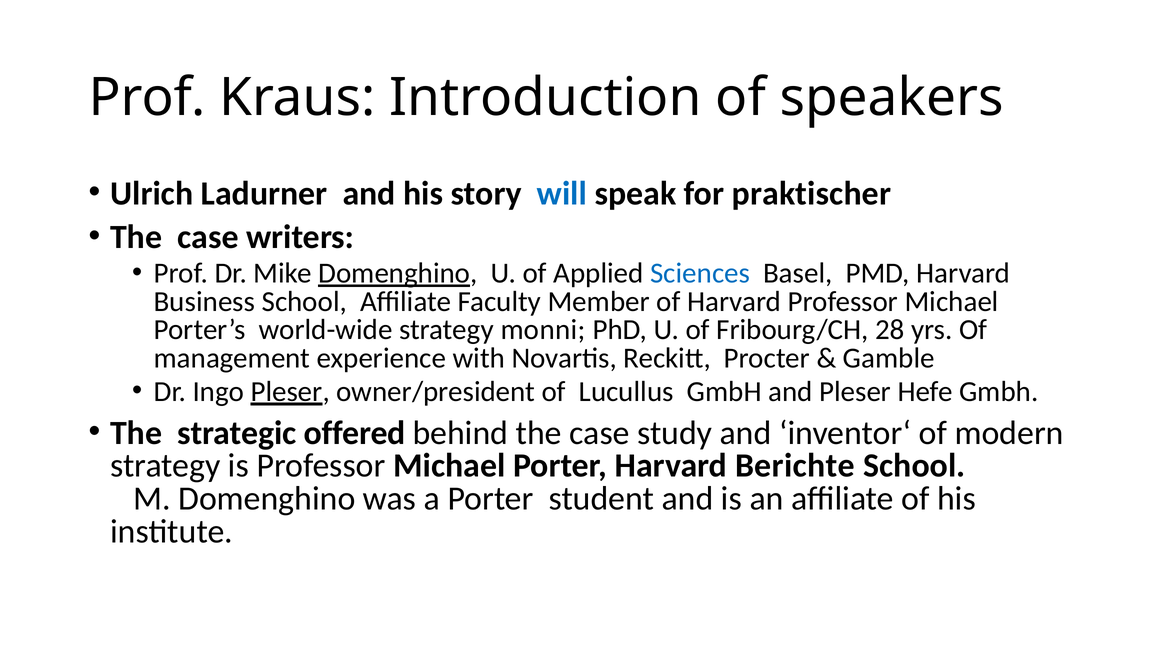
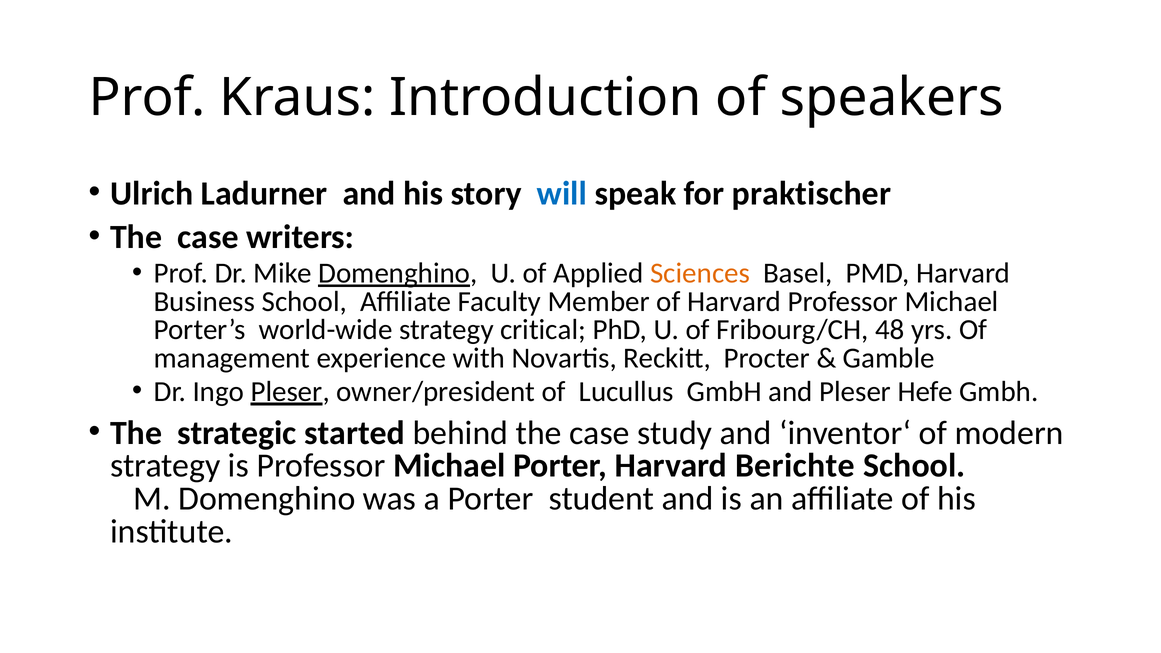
Sciences colour: blue -> orange
monni: monni -> critical
28: 28 -> 48
offered: offered -> started
